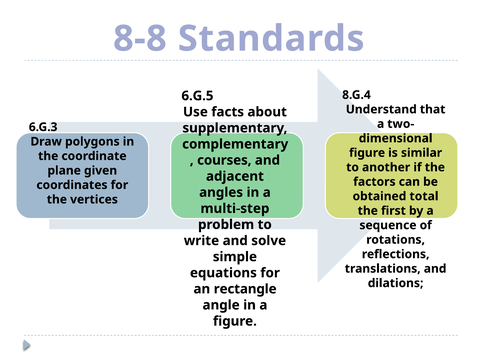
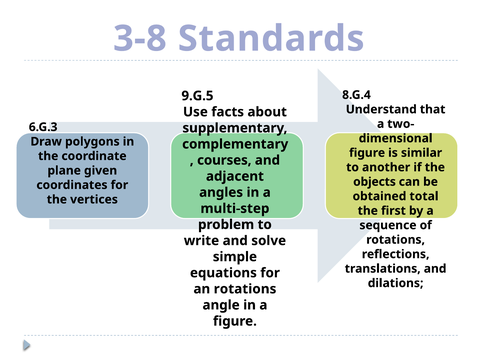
8-8: 8-8 -> 3-8
6.G.5: 6.G.5 -> 9.G.5
factors: factors -> objects
an rectangle: rectangle -> rotations
